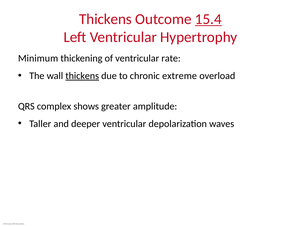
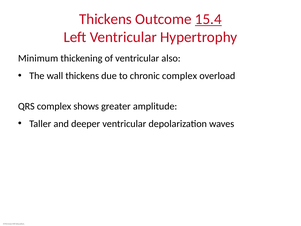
rate: rate -> also
thickens at (82, 76) underline: present -> none
chronic extreme: extreme -> complex
